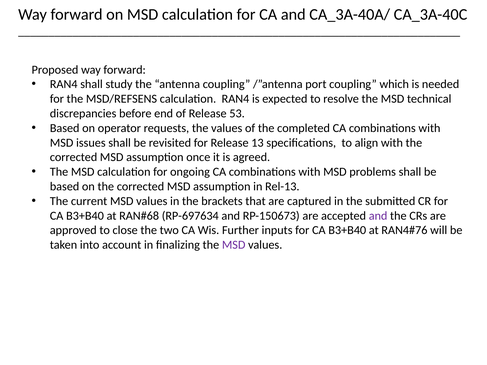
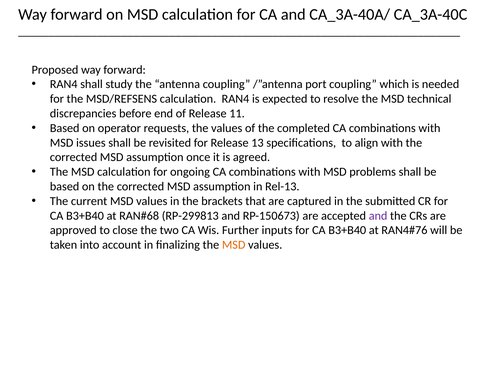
53: 53 -> 11
RP-697634: RP-697634 -> RP-299813
MSD at (234, 245) colour: purple -> orange
